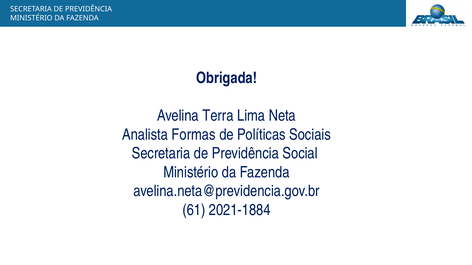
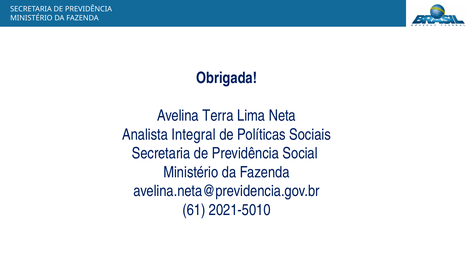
Formas: Formas -> Integral
2021-1884: 2021-1884 -> 2021-5010
